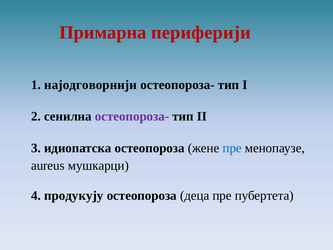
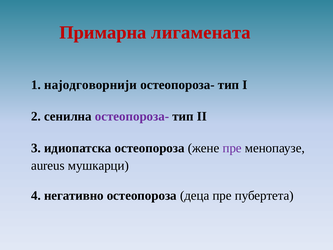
периферији: периферији -> лигамената
пре at (232, 148) colour: blue -> purple
продукују: продукују -> негативно
